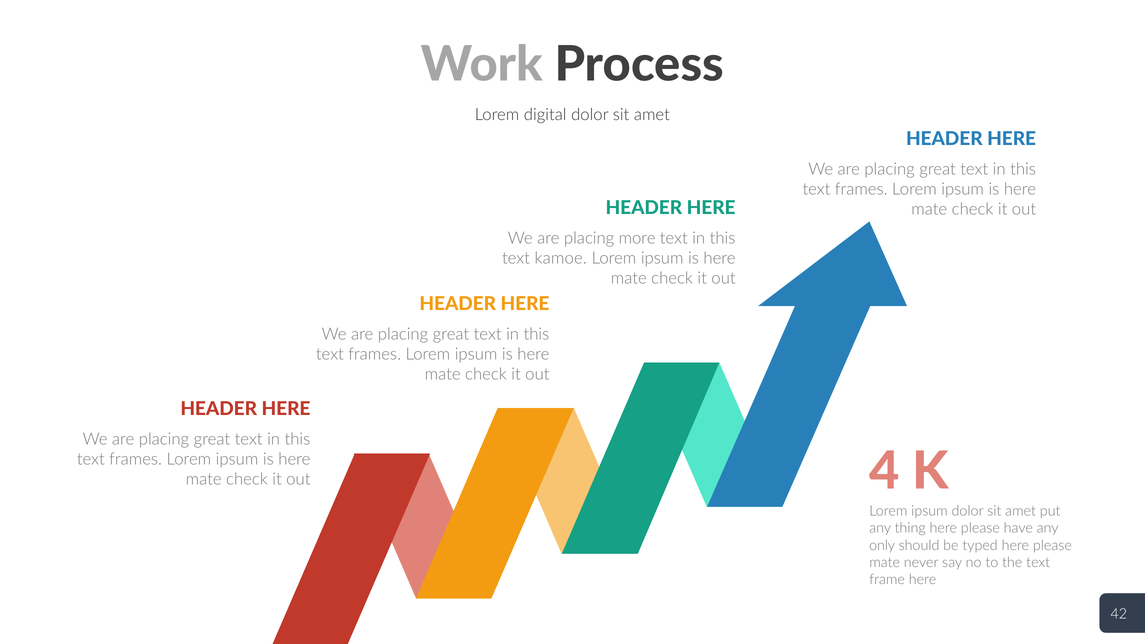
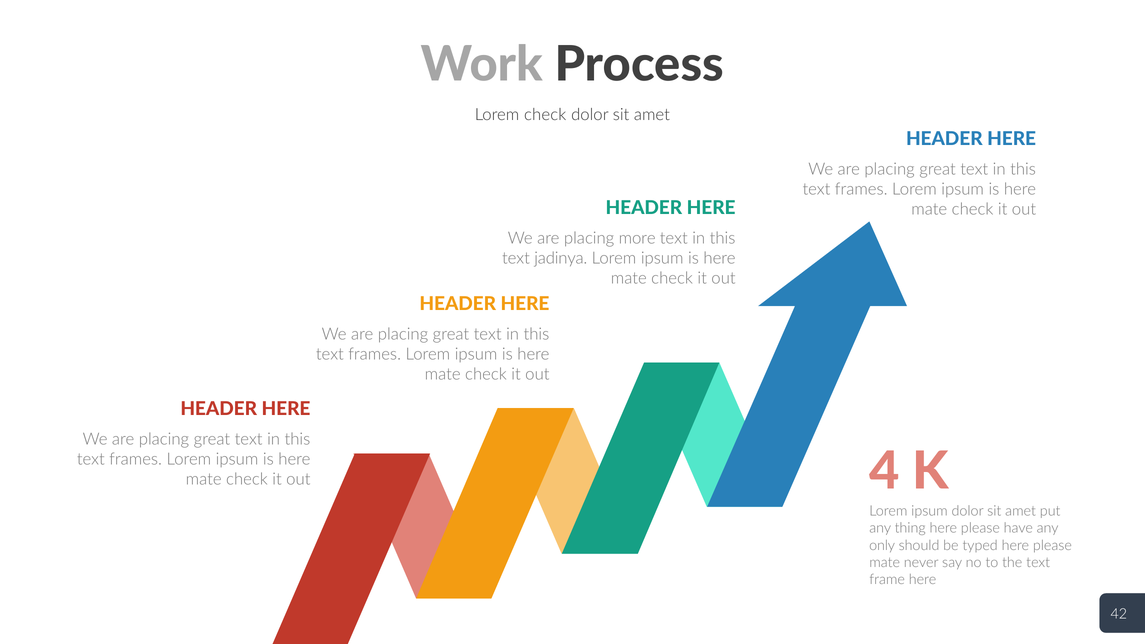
Lorem digital: digital -> check
kamoe: kamoe -> jadinya
